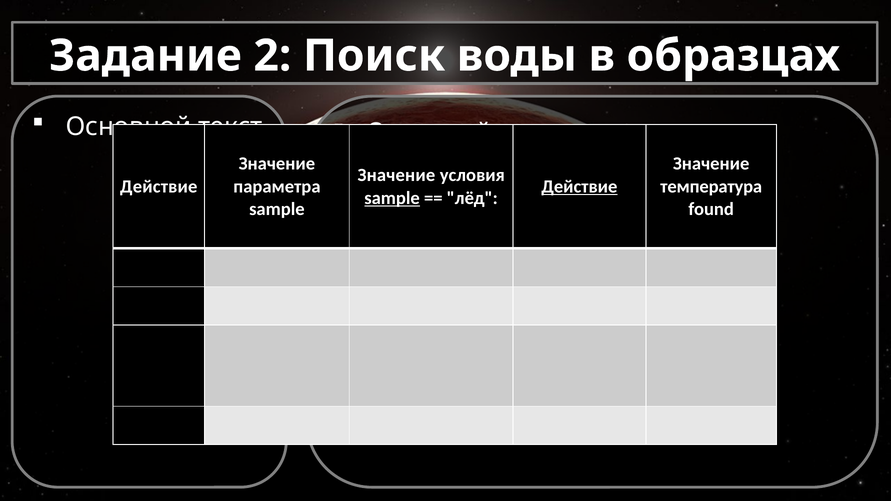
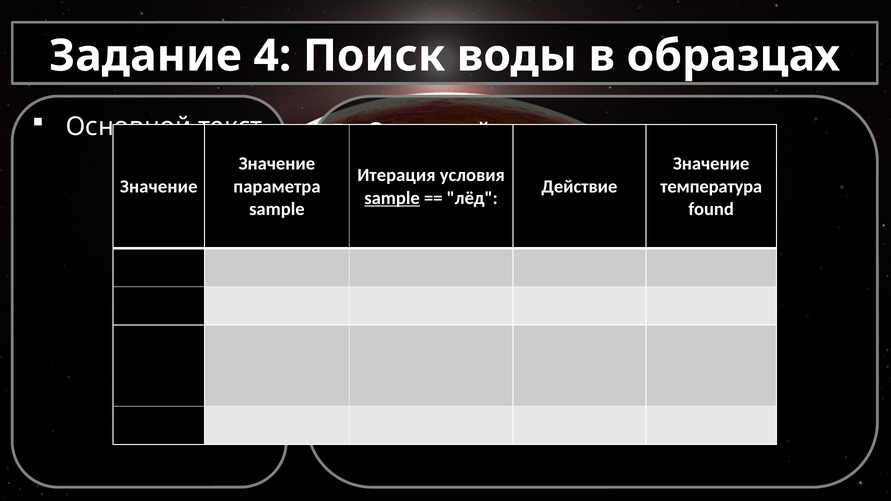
2: 2 -> 4
Значение at (396, 175): Значение -> Итерация
Действие at (159, 187): Действие -> Значение
Действие at (579, 187) underline: present -> none
